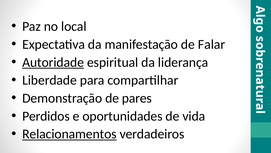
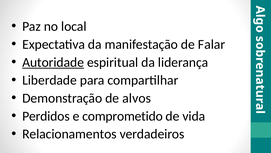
pares: pares -> alvos
oportunidades: oportunidades -> comprometido
Relacionamentos underline: present -> none
